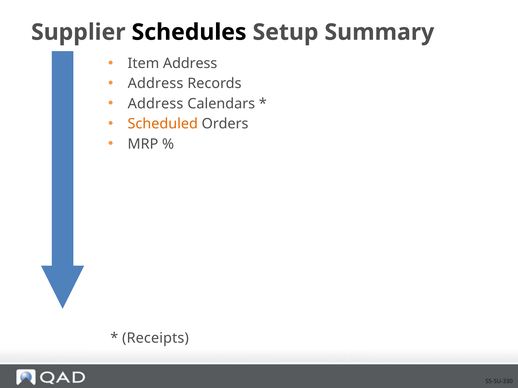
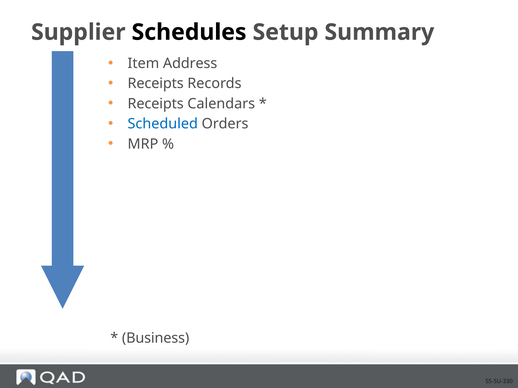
Address at (156, 84): Address -> Receipts
Address at (156, 104): Address -> Receipts
Scheduled colour: orange -> blue
Receipts: Receipts -> Business
